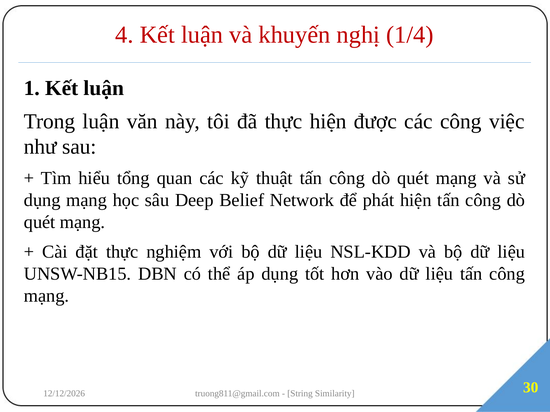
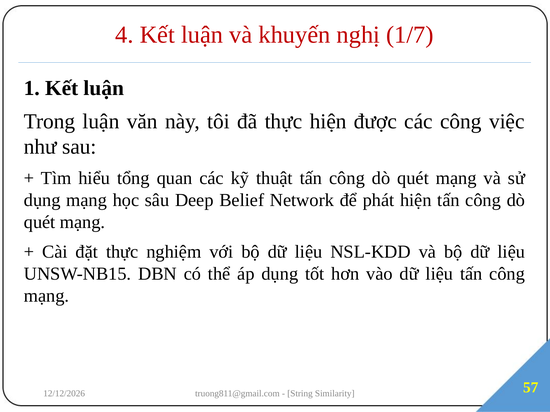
1/4: 1/4 -> 1/7
30: 30 -> 57
